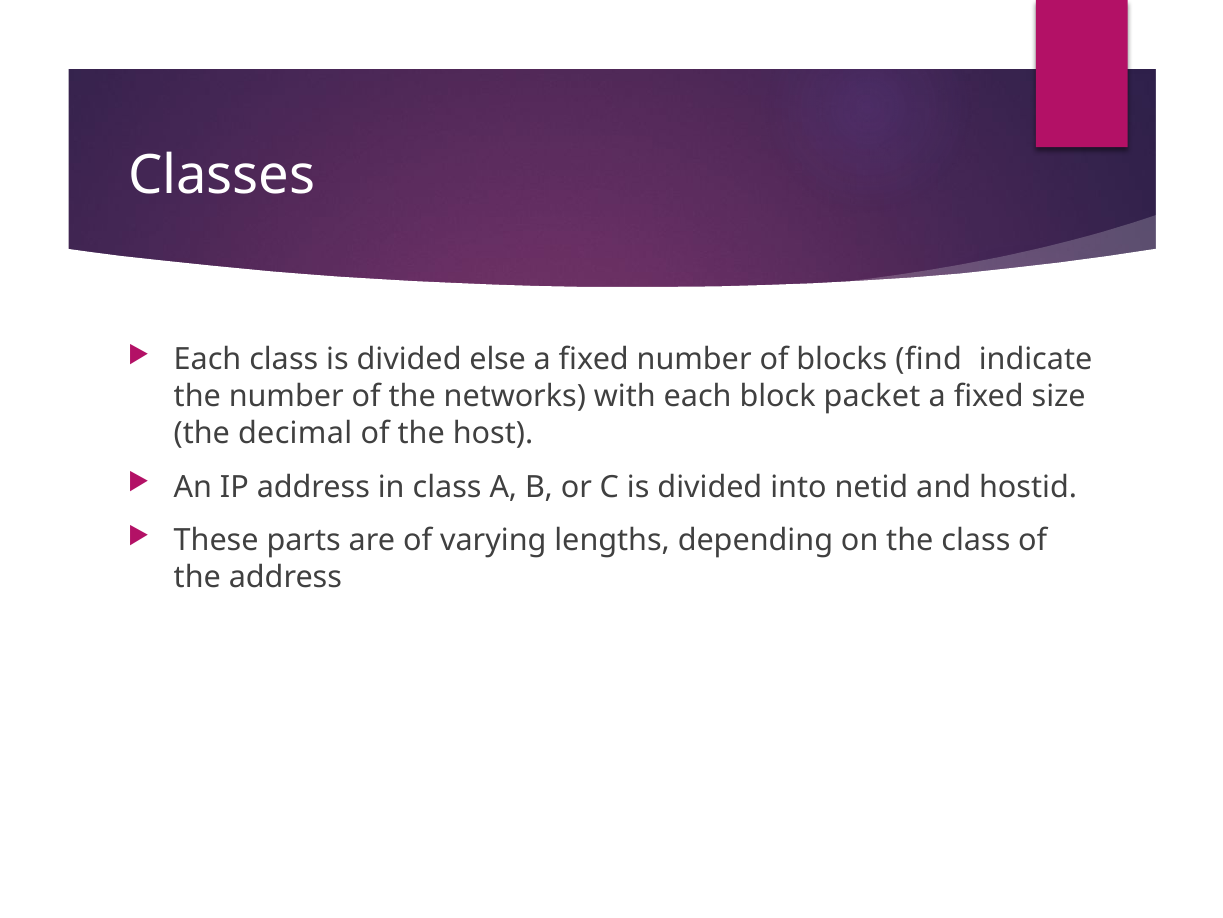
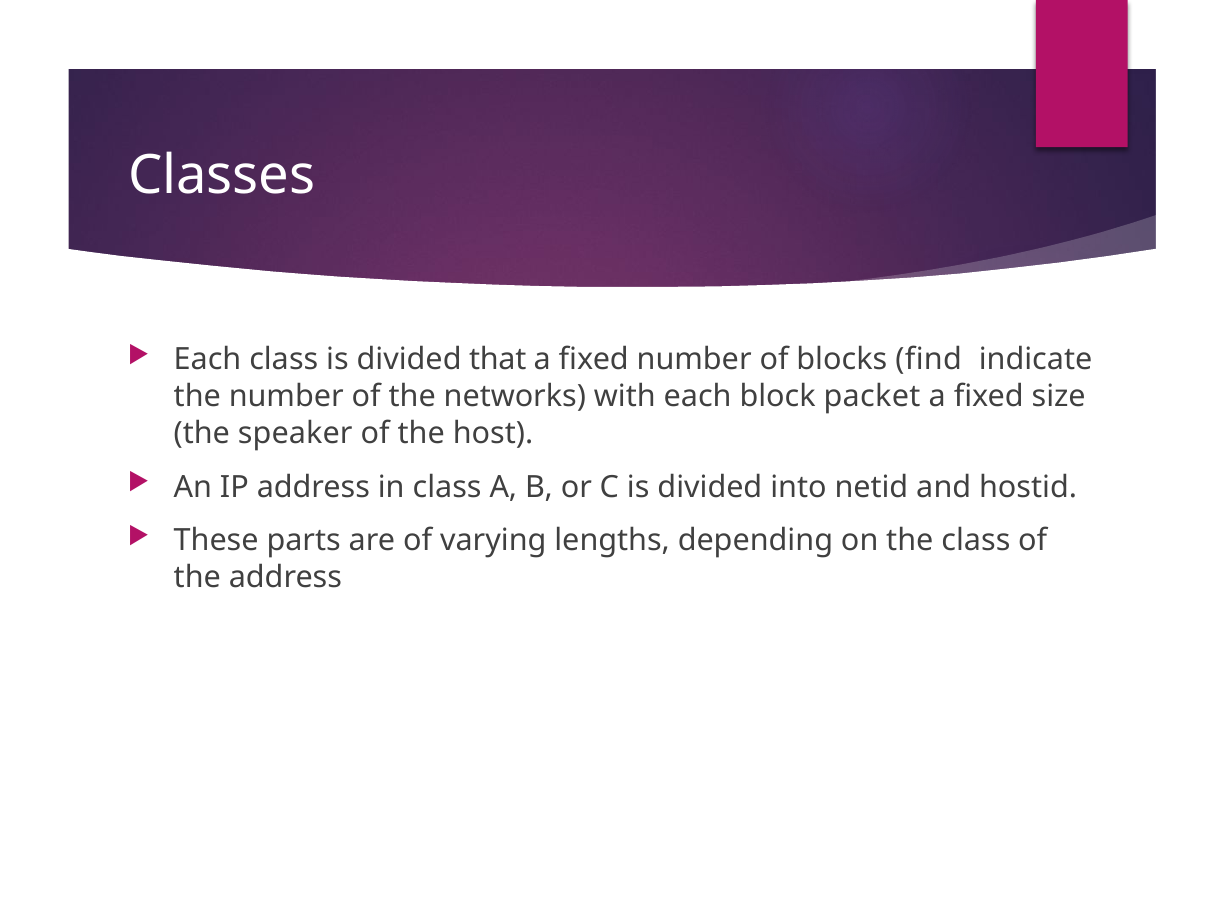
else: else -> that
decimal: decimal -> speaker
